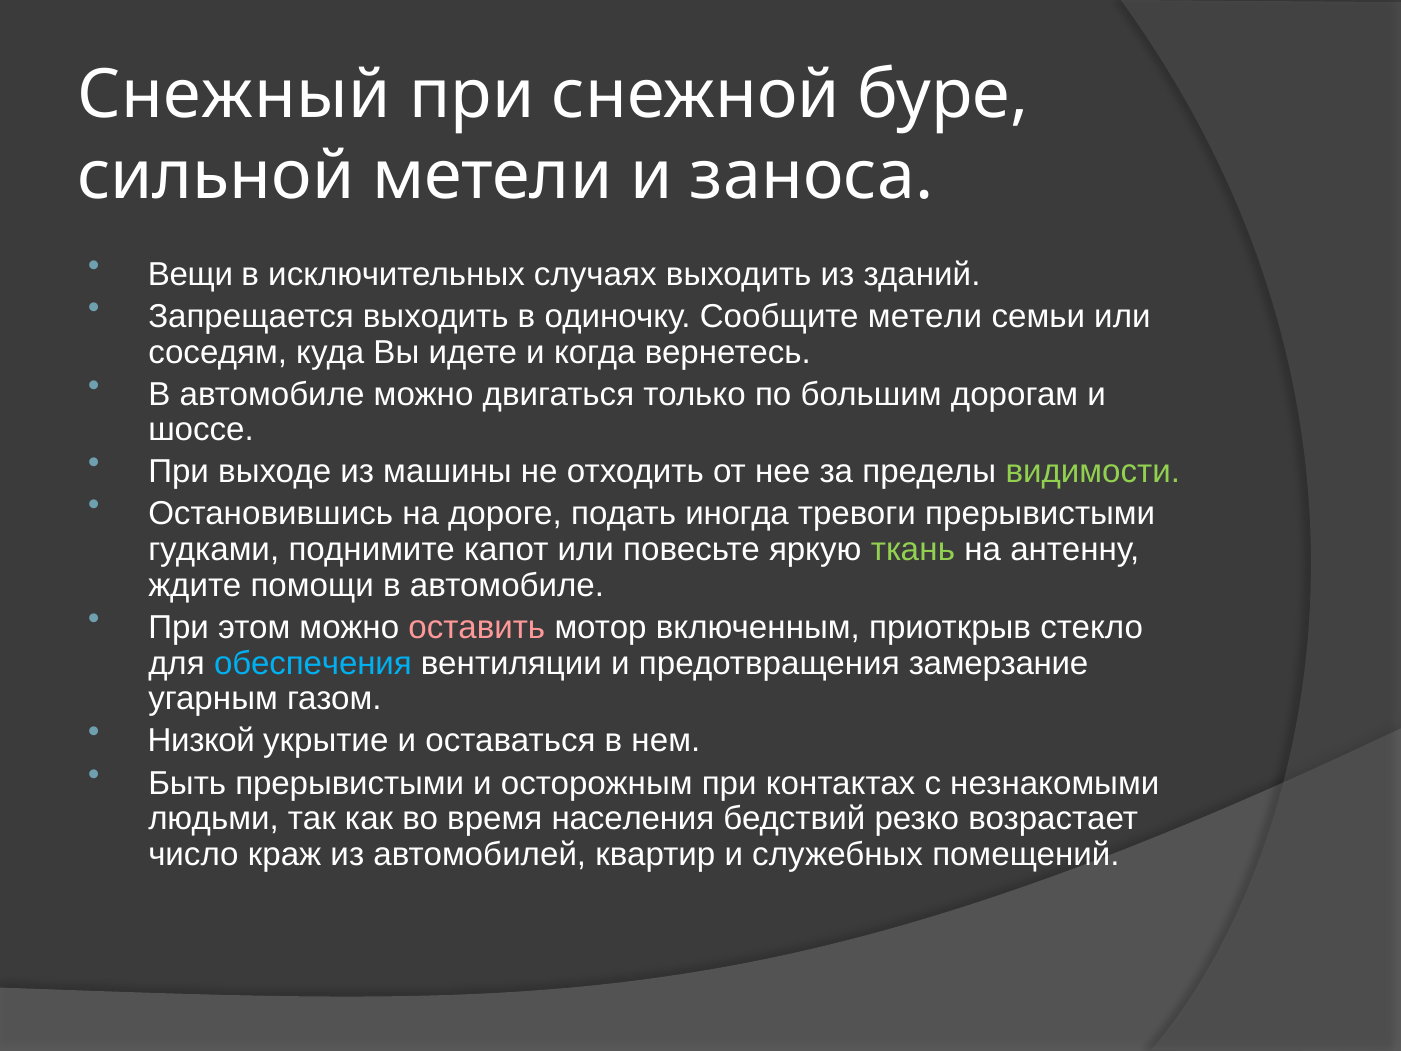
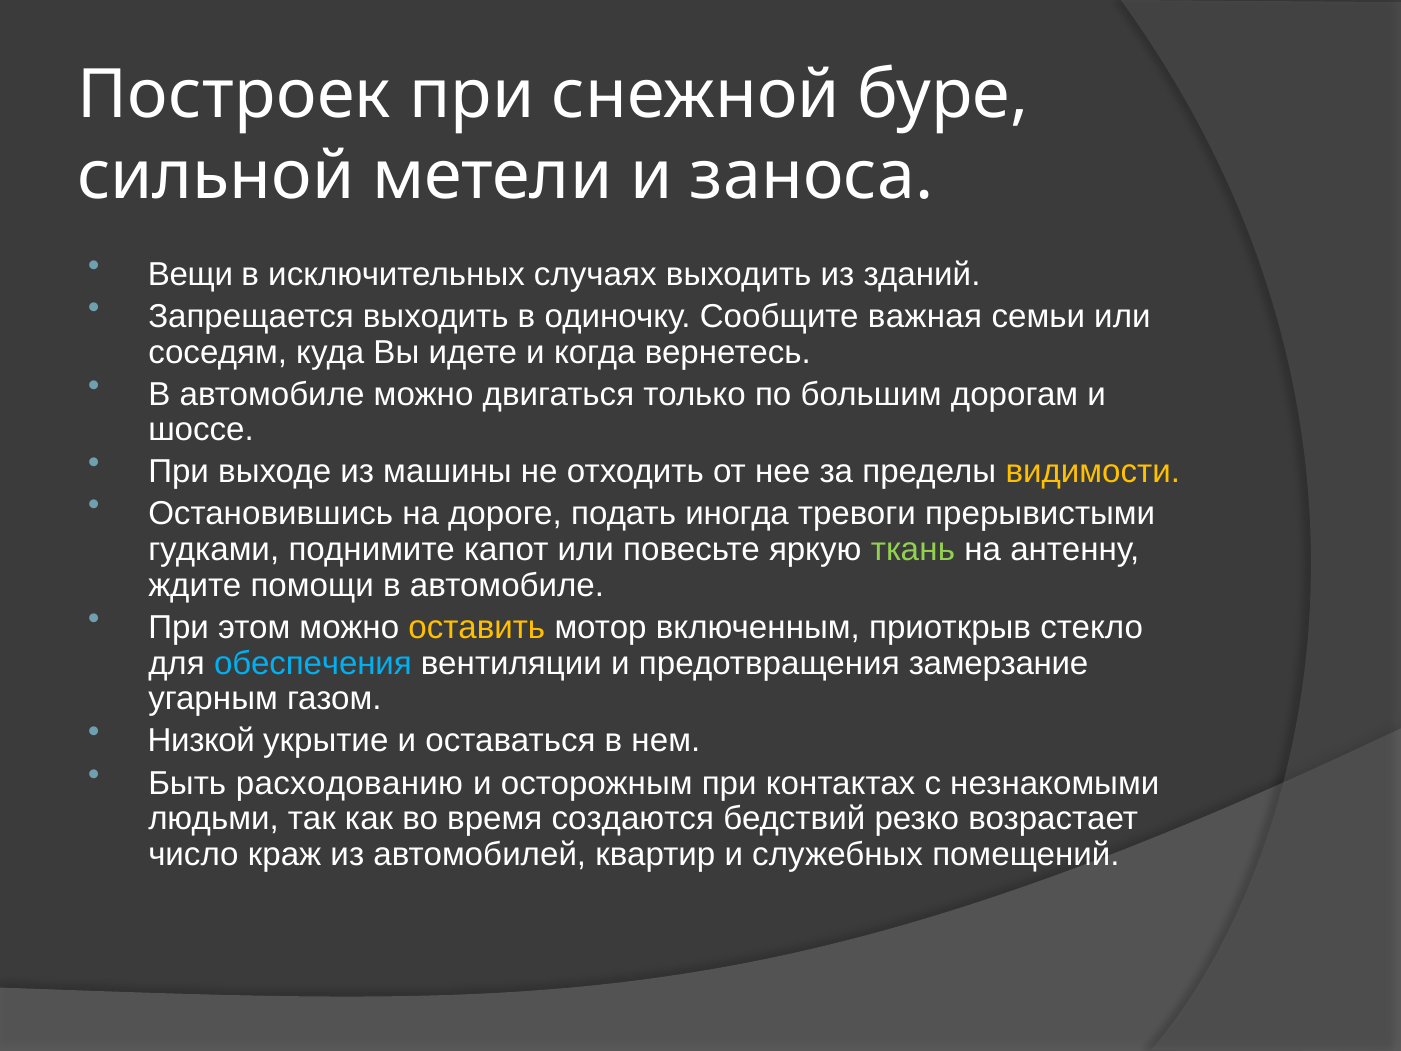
Снежный: Снежный -> Построек
Сообщите метели: метели -> важная
видимости colour: light green -> yellow
оставить colour: pink -> yellow
Быть прерывистыми: прерывистыми -> расходованию
населения: населения -> создаются
